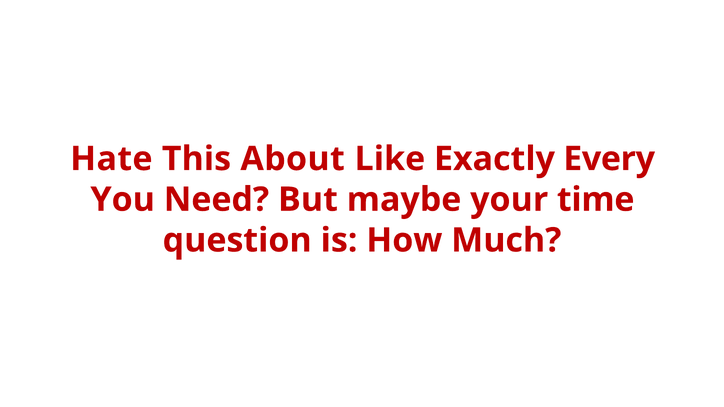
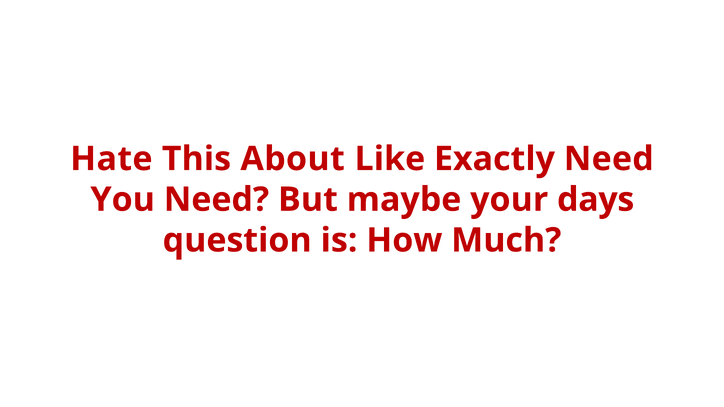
Exactly Every: Every -> Need
time: time -> days
